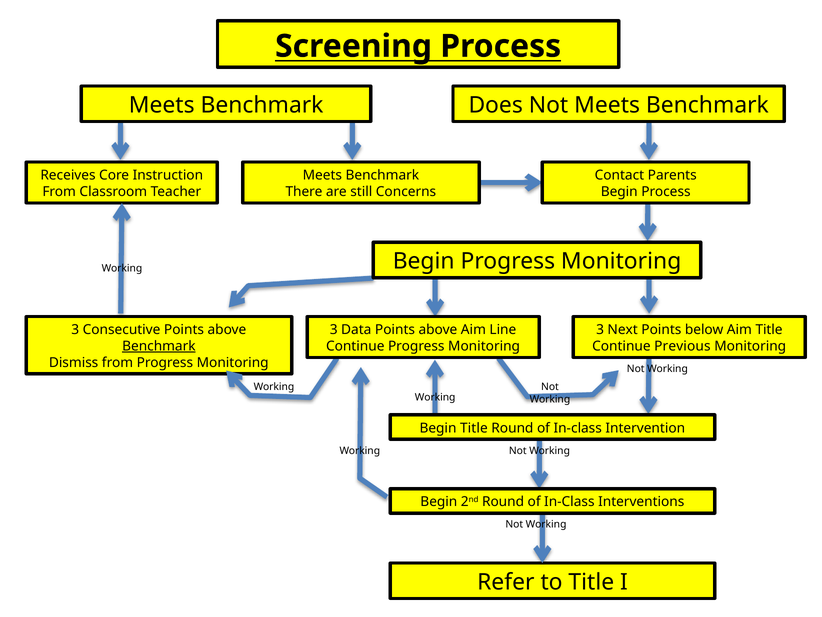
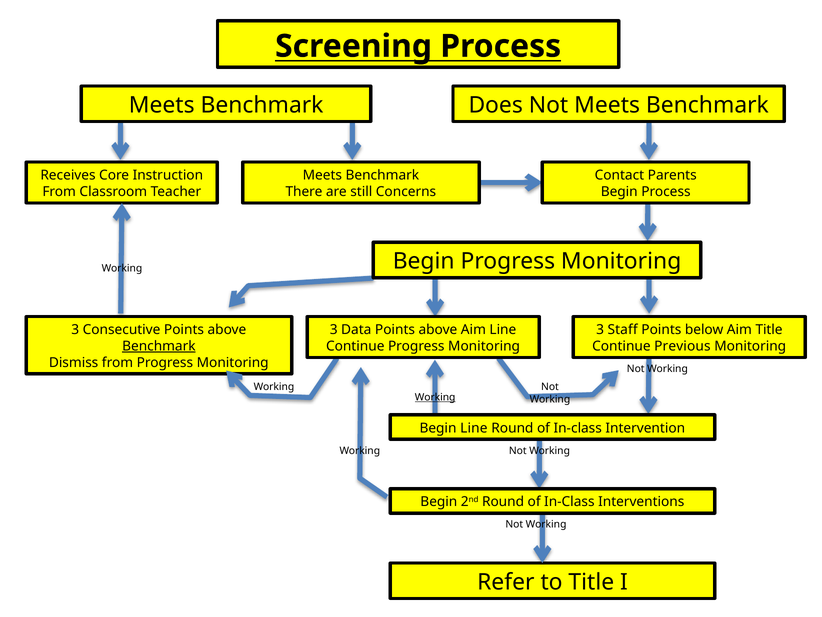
Next: Next -> Staff
Working at (435, 397) underline: none -> present
Begin Title: Title -> Line
